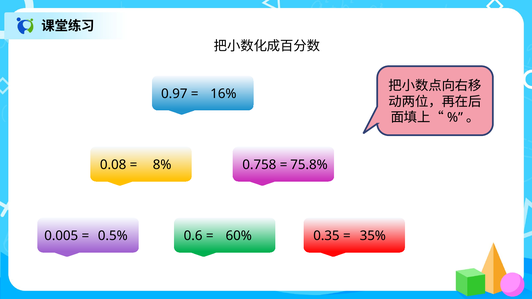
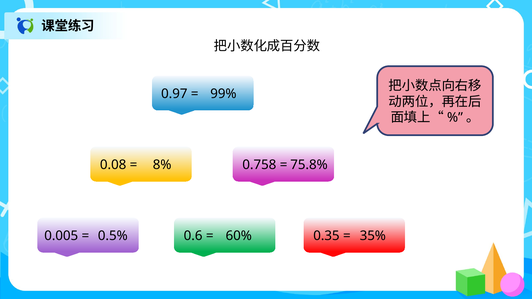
16%: 16% -> 99%
